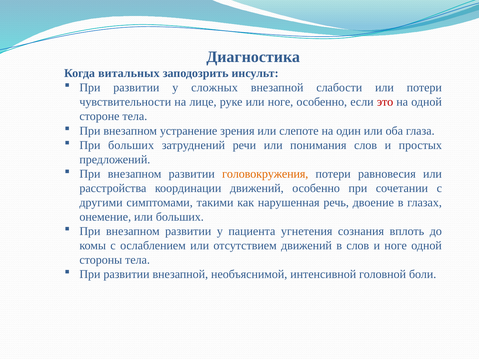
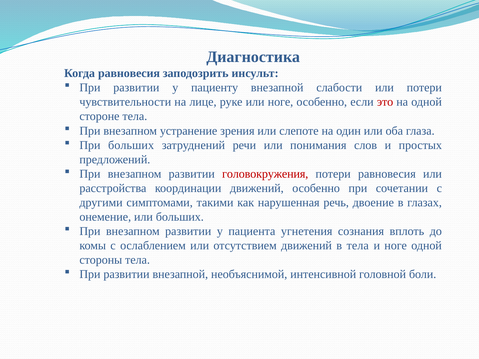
Когда витальных: витальных -> равновесия
сложных: сложных -> пациенту
головокружения colour: orange -> red
в слов: слов -> тела
